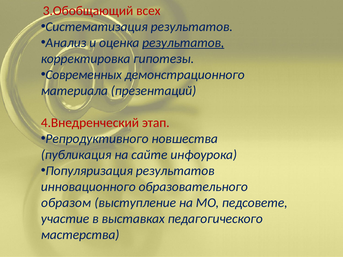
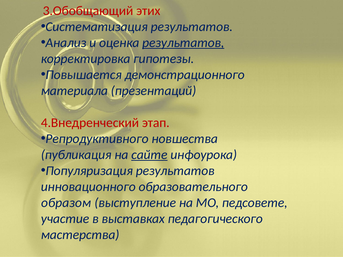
всех: всех -> этих
Современных: Современных -> Повышается
сайте underline: none -> present
